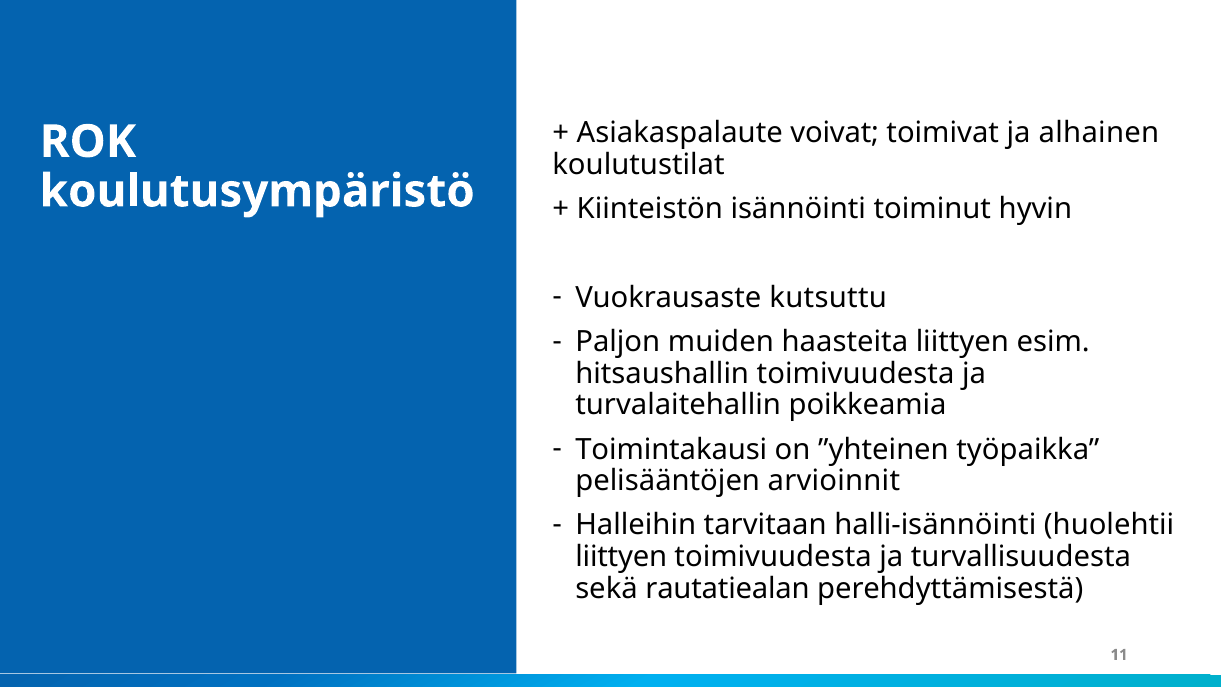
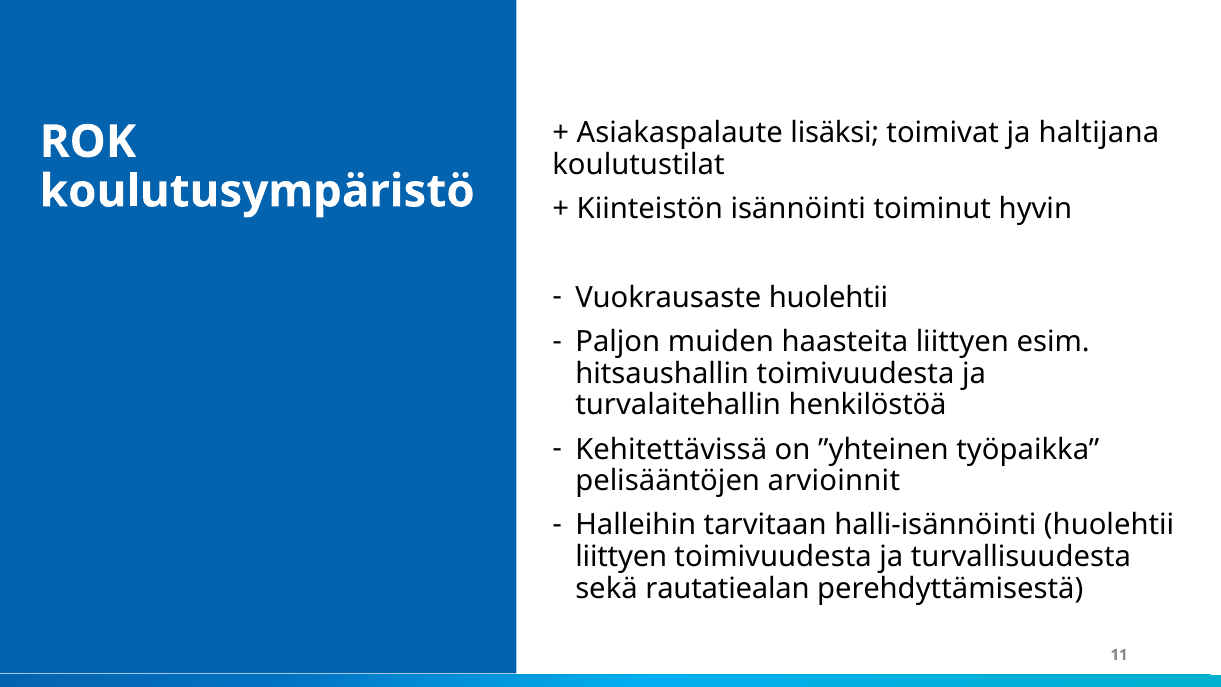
voivat: voivat -> lisäksi
alhainen: alhainen -> haltijana
Vuokrausaste kutsuttu: kutsuttu -> huolehtii
poikkeamia: poikkeamia -> henkilöstöä
Toimintakausi: Toimintakausi -> Kehitettävissä
